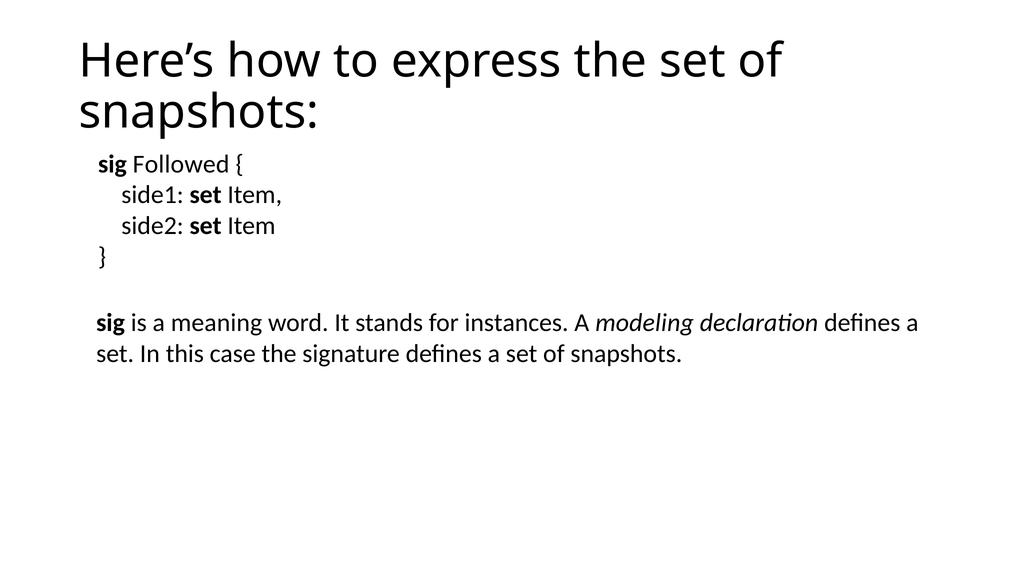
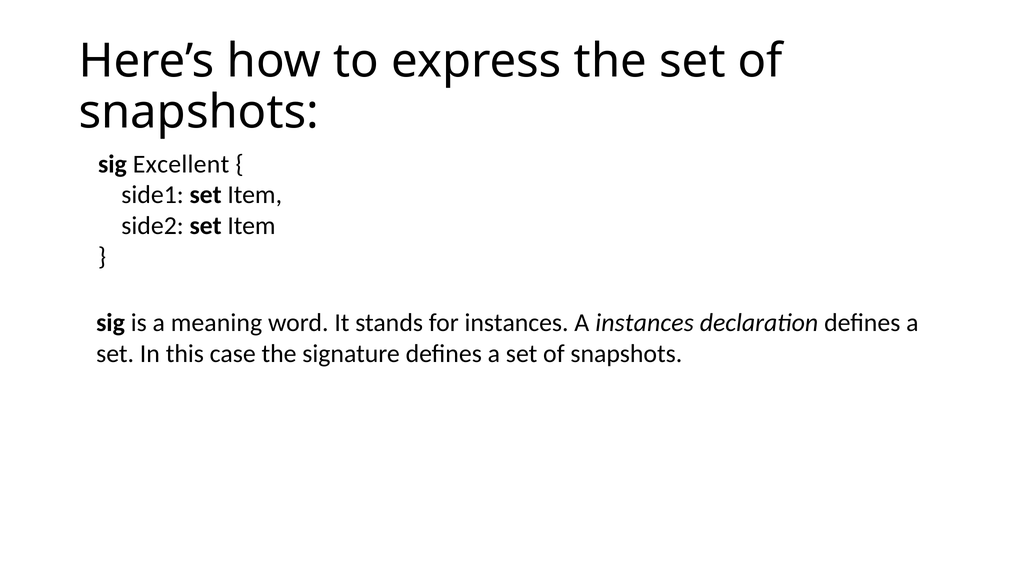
Followed: Followed -> Excellent
A modeling: modeling -> instances
